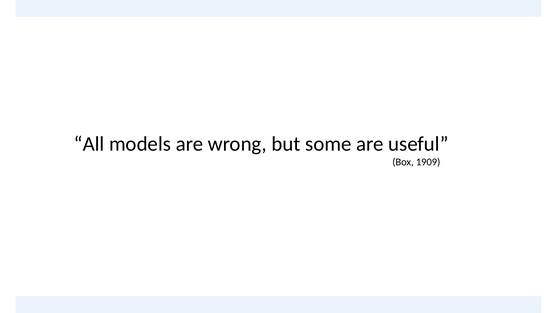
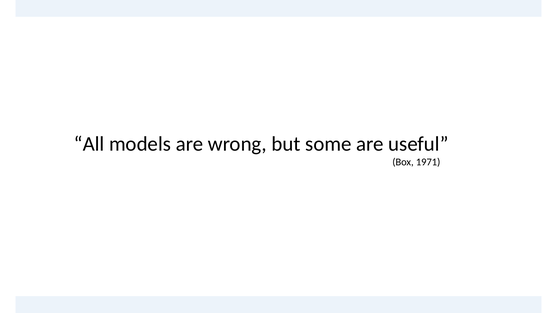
1909: 1909 -> 1971
